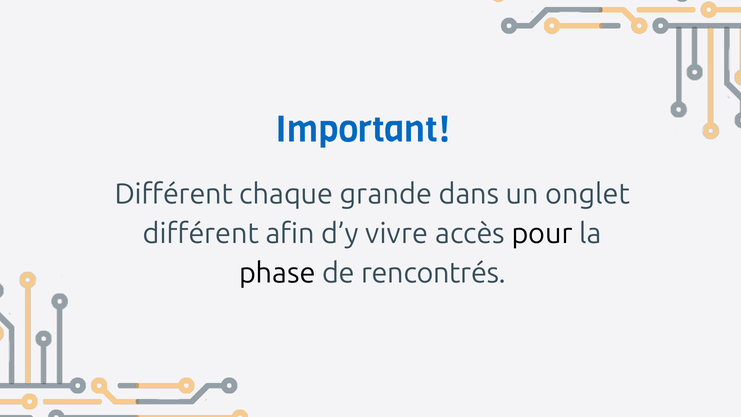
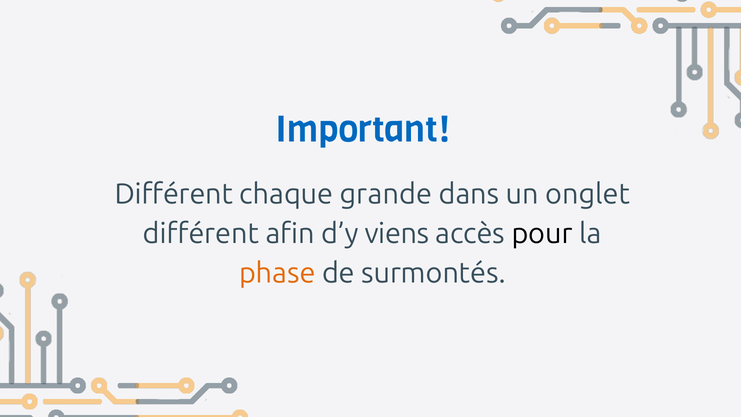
vivre: vivre -> viens
phase colour: black -> orange
rencontrés: rencontrés -> surmontés
